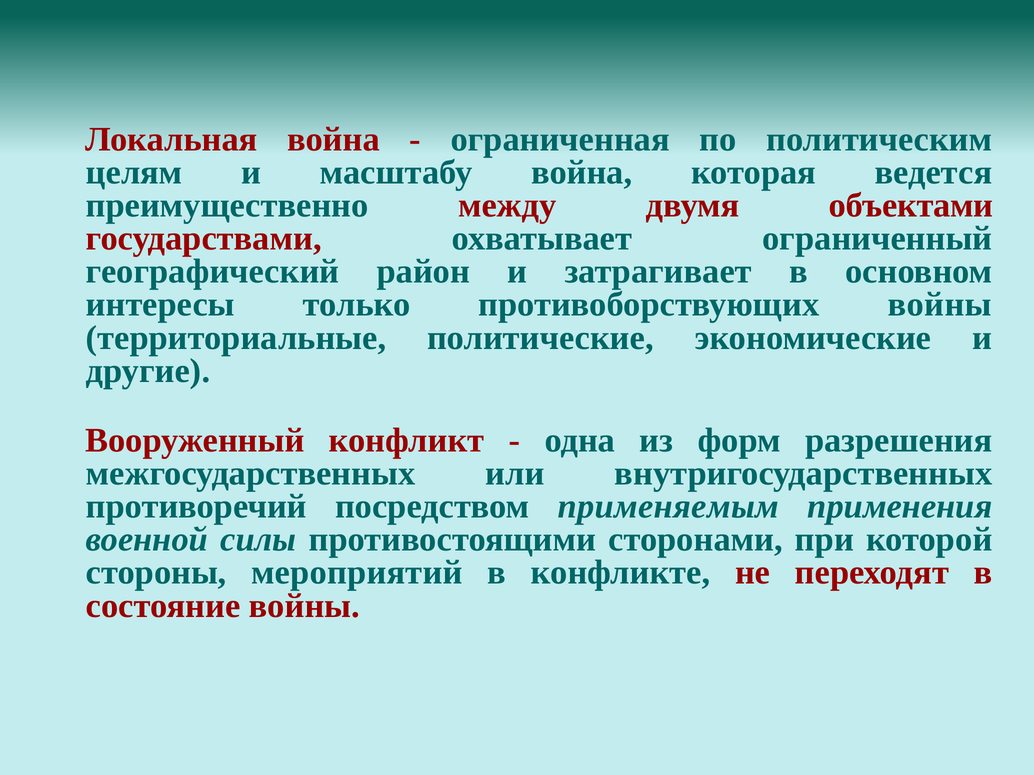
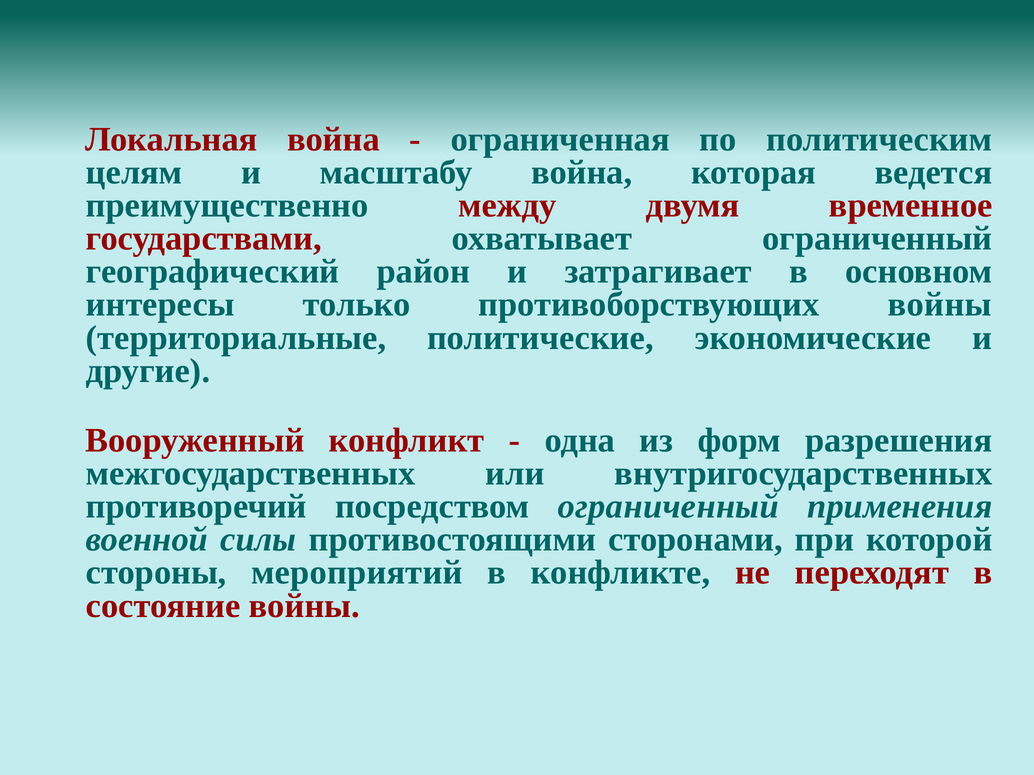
объектами: объектами -> временное
посредством применяемым: применяемым -> ограниченный
